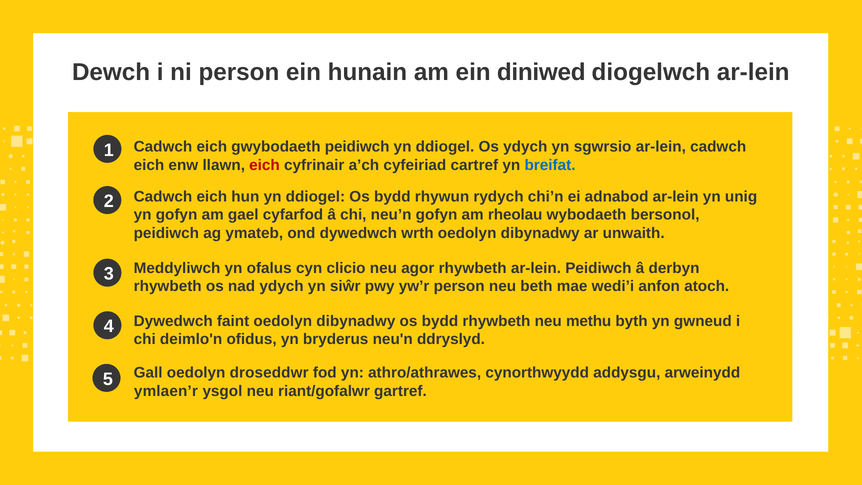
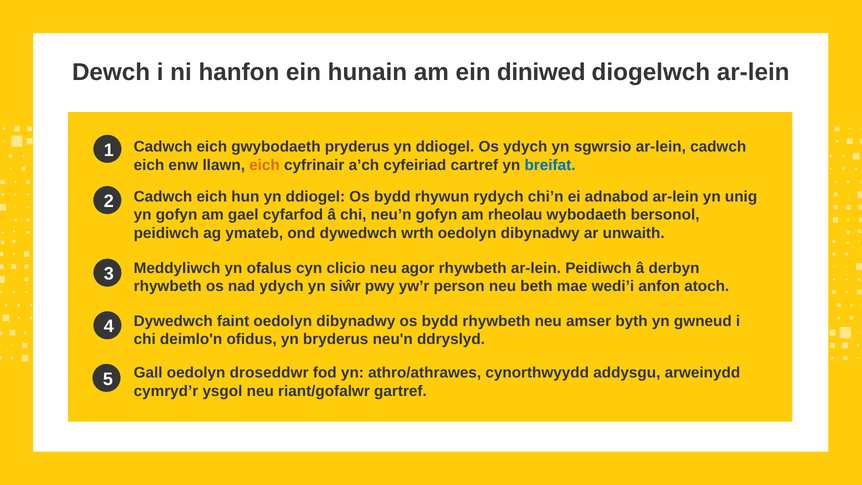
ni person: person -> hanfon
gwybodaeth peidiwch: peidiwch -> pryderus
eich at (265, 165) colour: red -> orange
methu: methu -> amser
ymlaen’r: ymlaen’r -> cymryd’r
